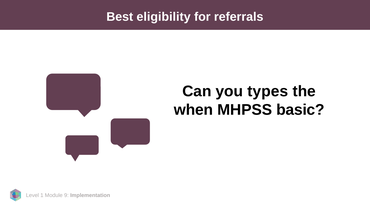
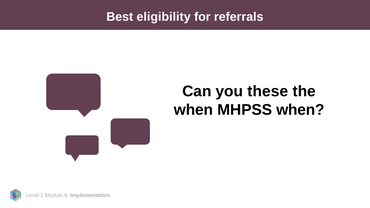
types: types -> these
MHPSS basic: basic -> when
